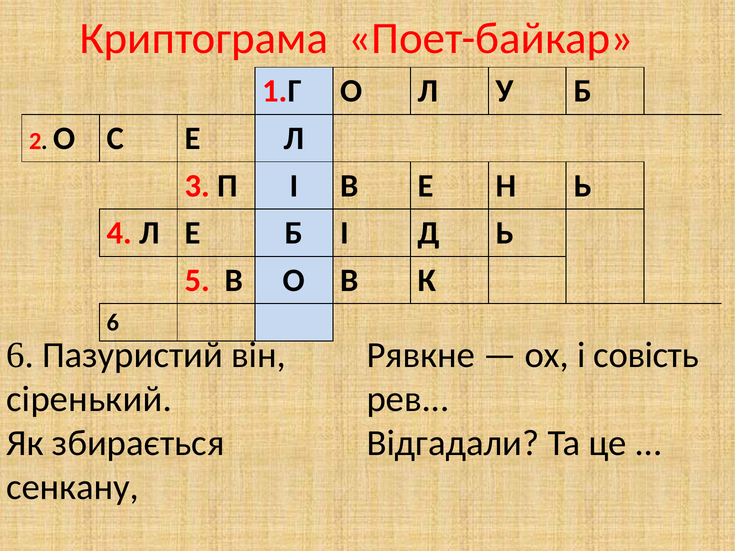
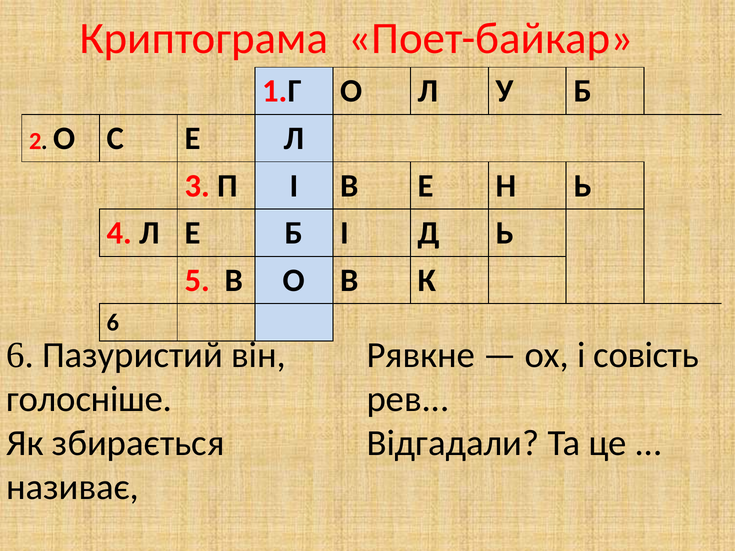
сіренький: сіренький -> голосніше
сенкану: сенкану -> називає
